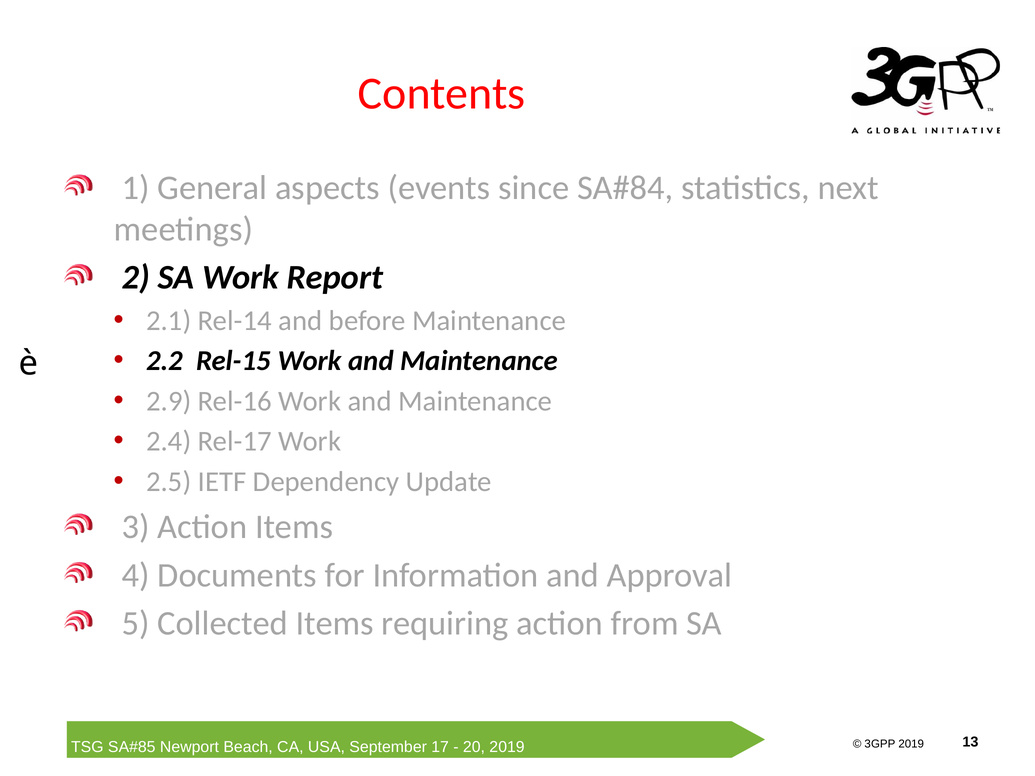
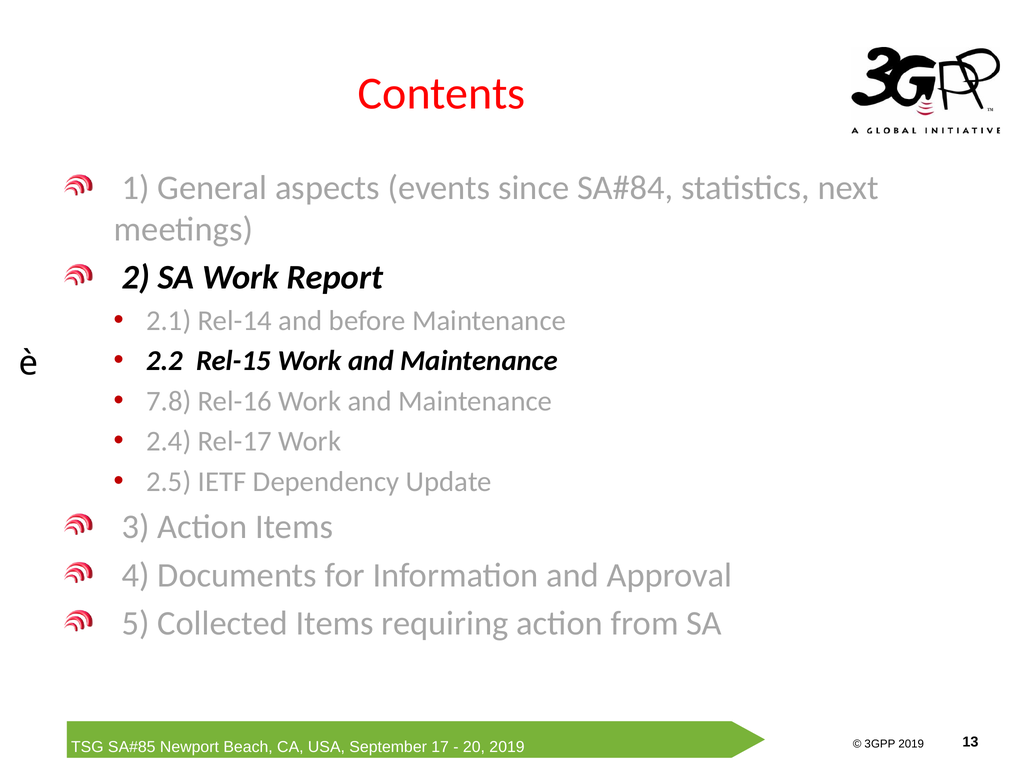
2.9: 2.9 -> 7.8
